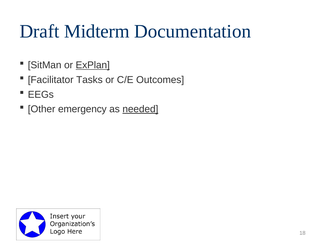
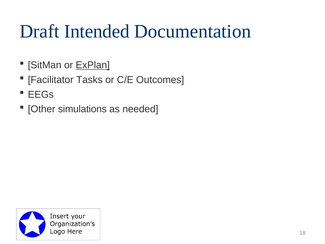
Midterm: Midterm -> Intended
emergency: emergency -> simulations
needed underline: present -> none
